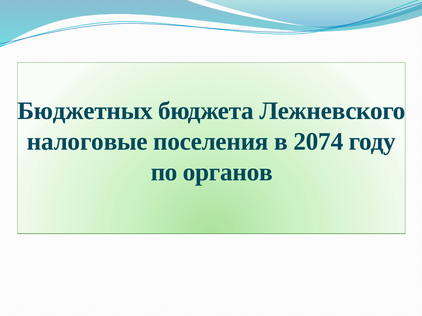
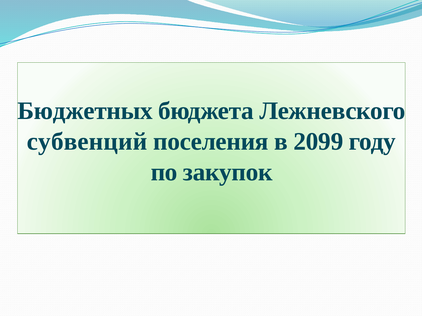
налоговые: налоговые -> субвенций
2074: 2074 -> 2099
органов: органов -> закупок
